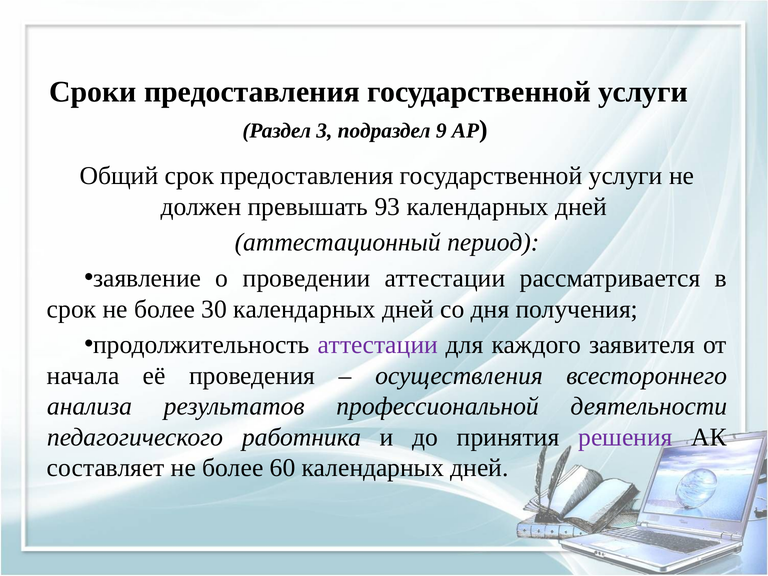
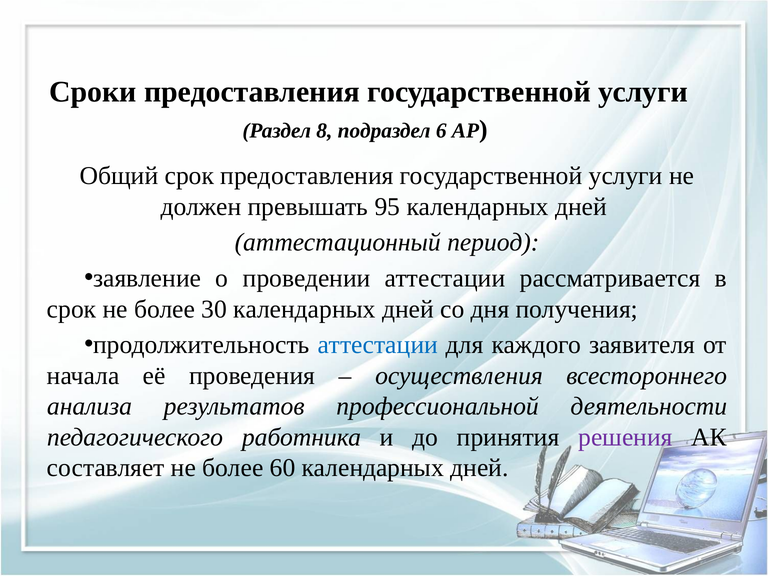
3: 3 -> 8
9: 9 -> 6
93: 93 -> 95
аттестации at (378, 345) colour: purple -> blue
